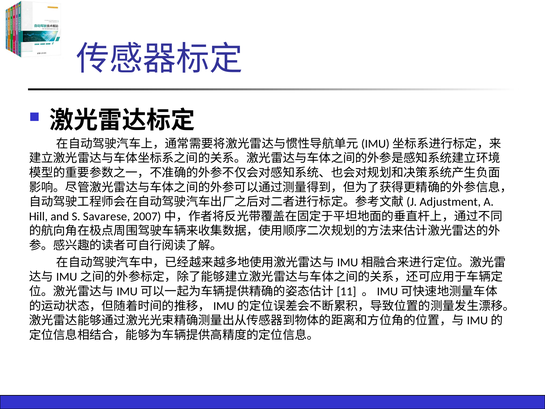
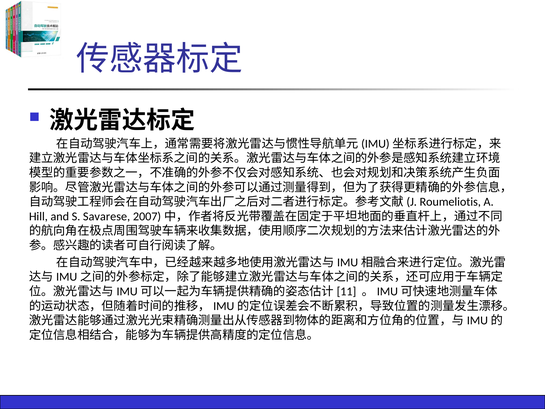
Adjustment: Adjustment -> Roumeliotis
